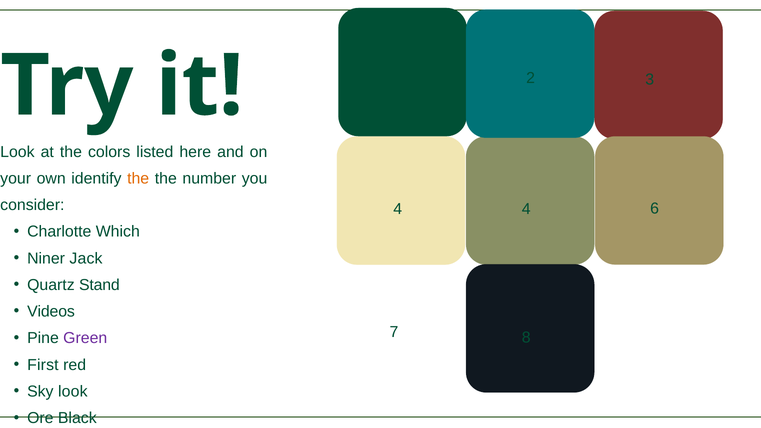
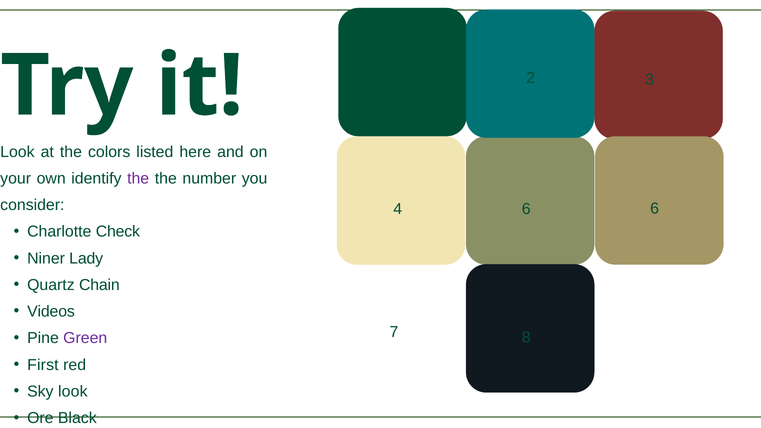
the at (138, 178) colour: orange -> purple
4 4: 4 -> 6
Which: Which -> Check
Jack: Jack -> Lady
Stand: Stand -> Chain
